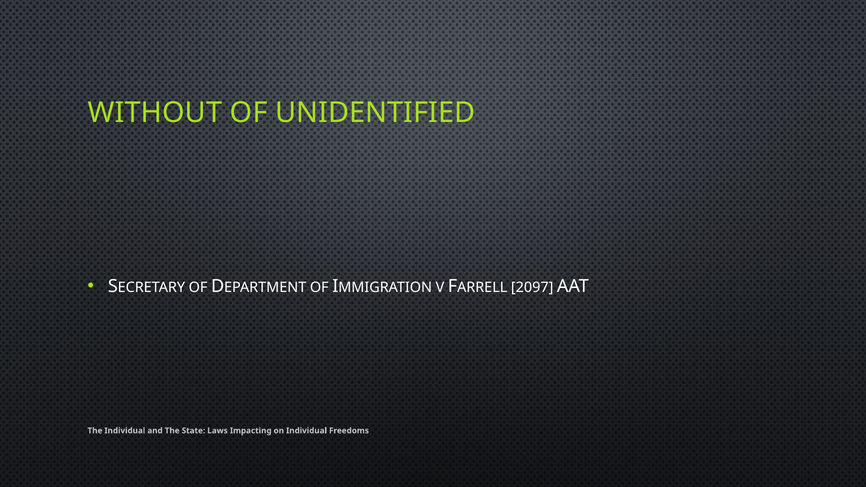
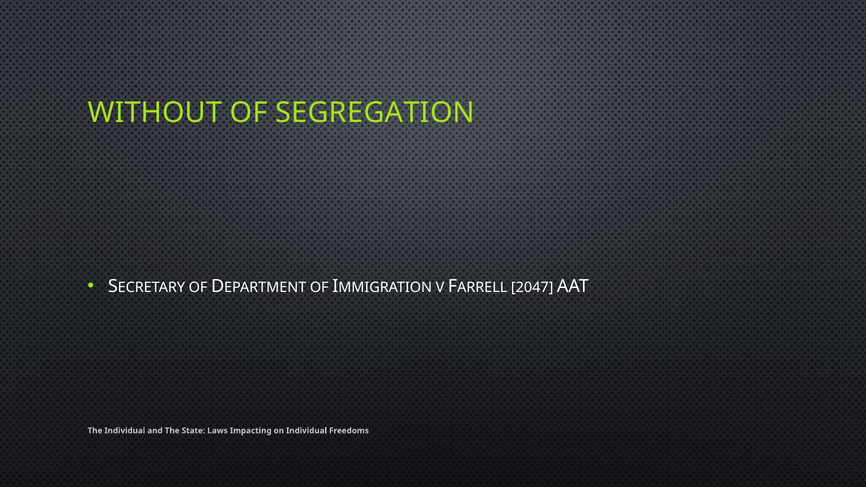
UNIDENTIFIED: UNIDENTIFIED -> SEGREGATION
2097: 2097 -> 2047
